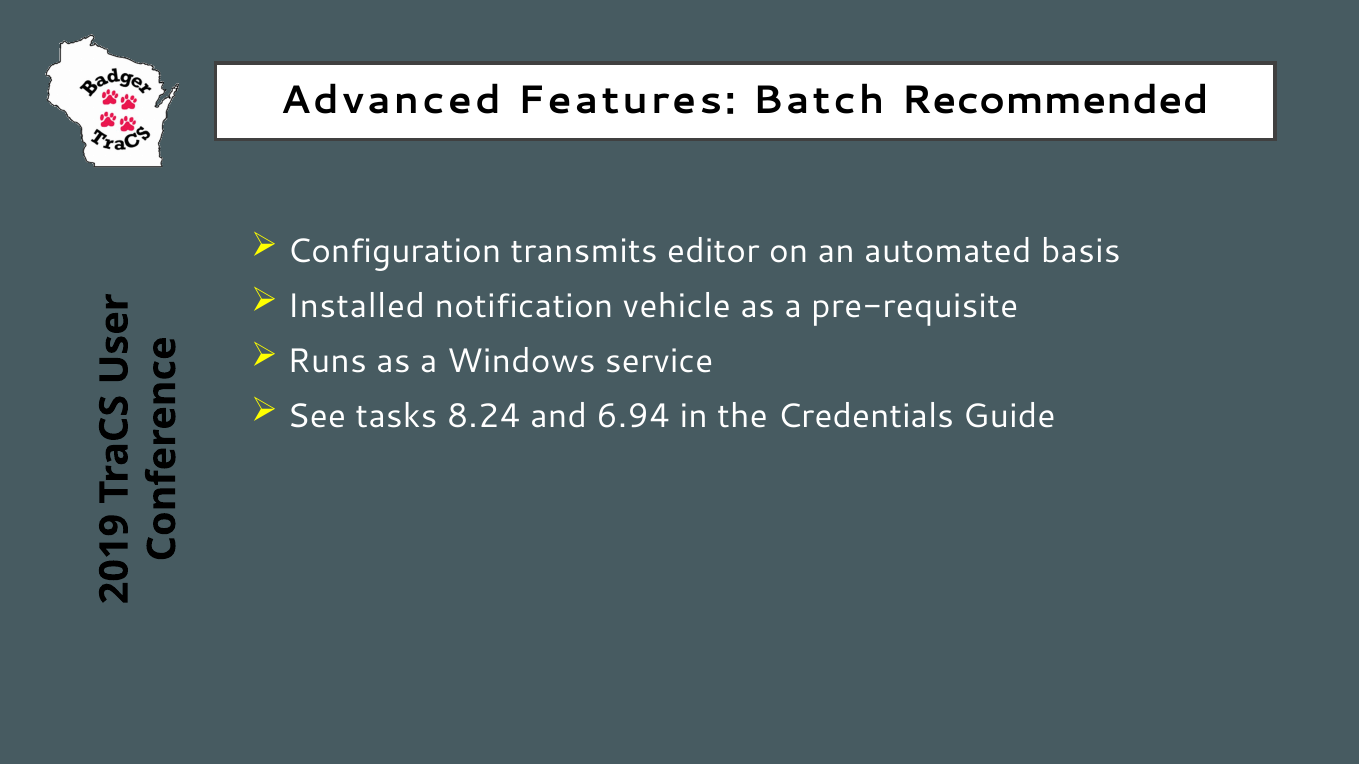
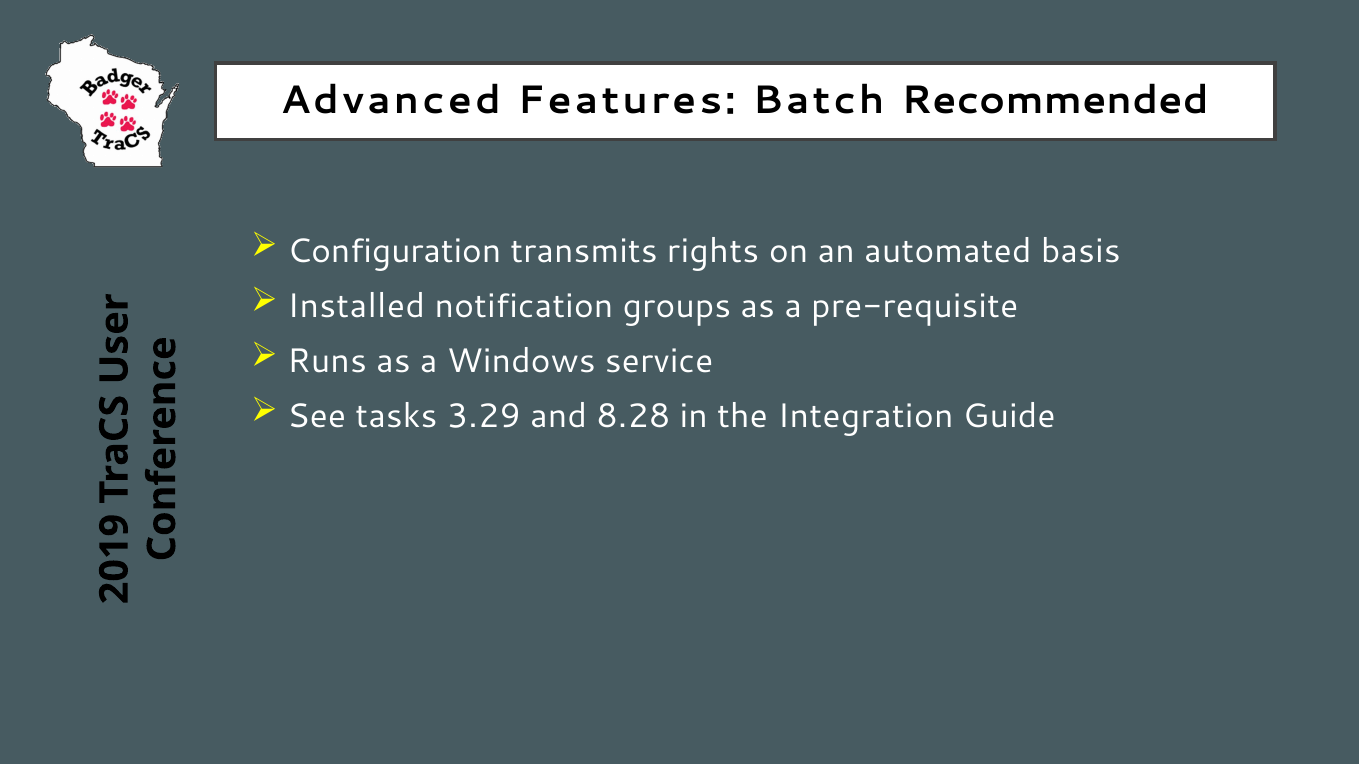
editor: editor -> rights
vehicle: vehicle -> groups
8.24: 8.24 -> 3.29
6.94: 6.94 -> 8.28
Credentials: Credentials -> Integration
